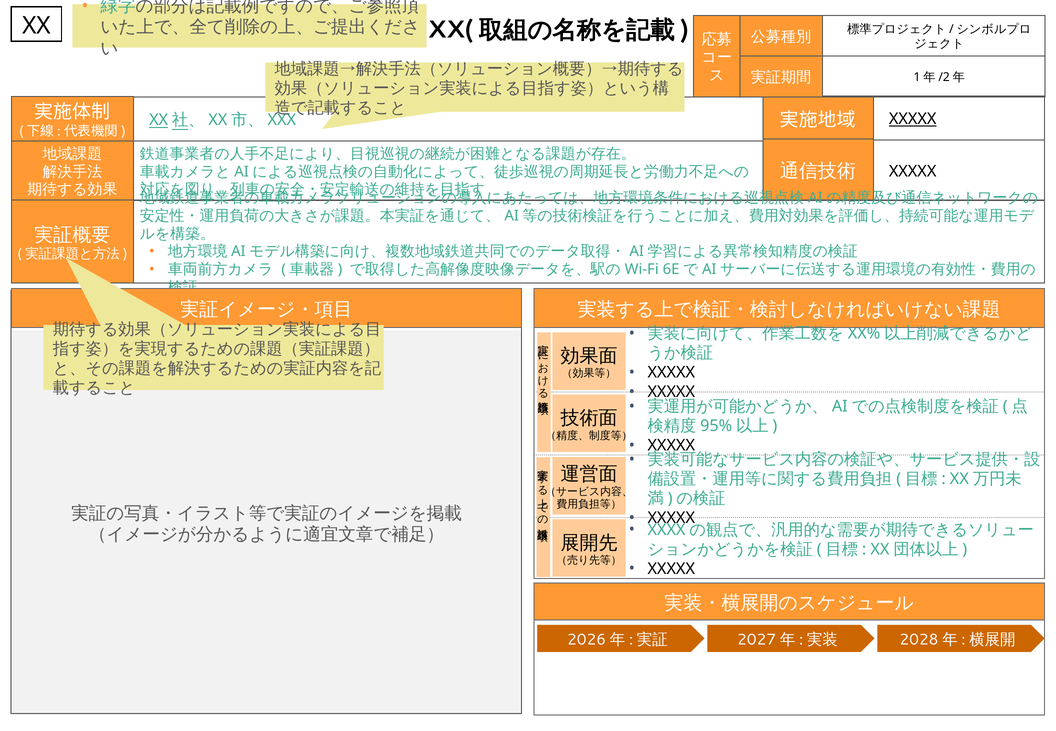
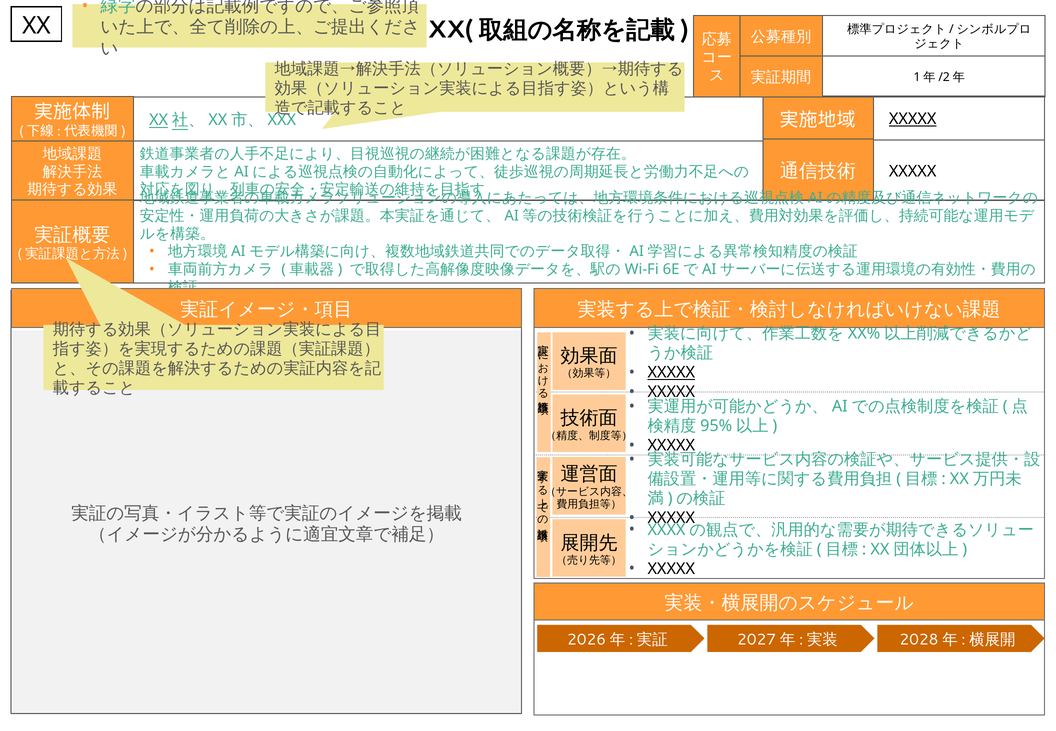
XXXXX at (671, 372) underline: none -> present
